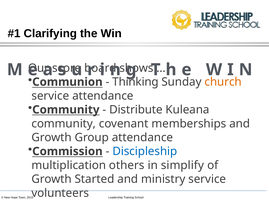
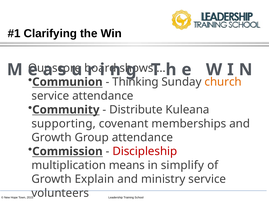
community at (64, 123): community -> supporting
Discipleship colour: blue -> red
others: others -> means
Started: Started -> Explain
